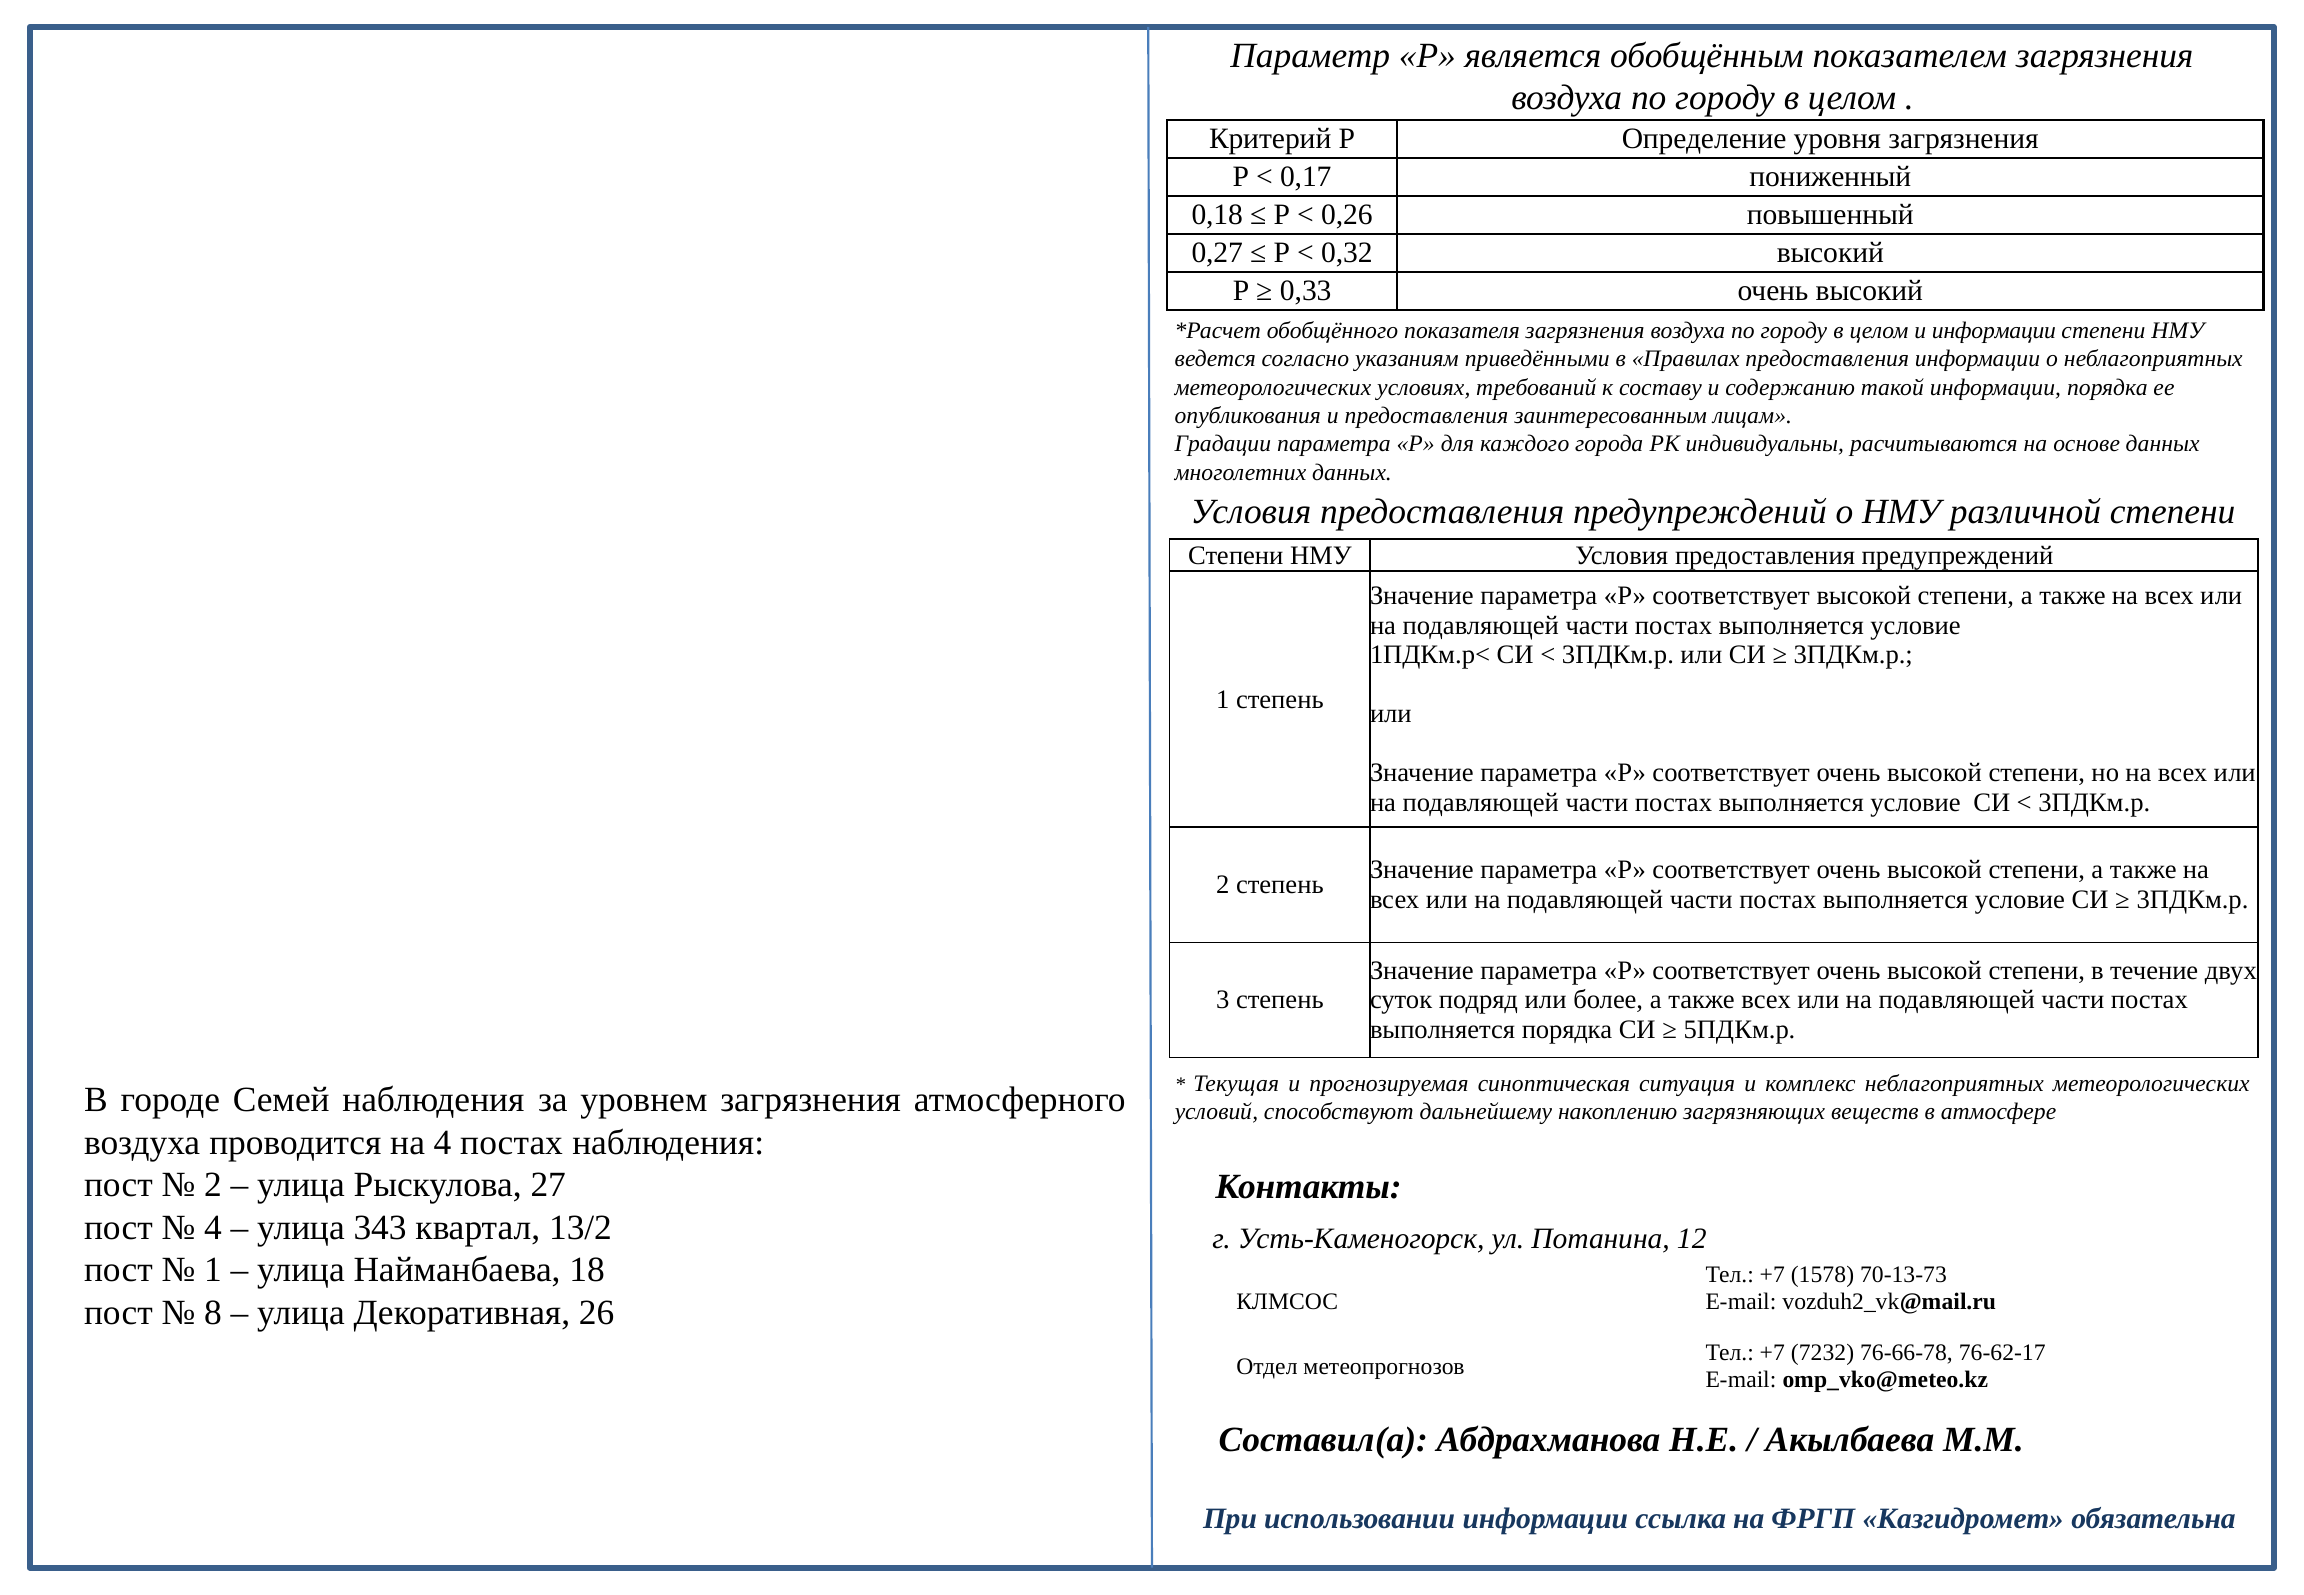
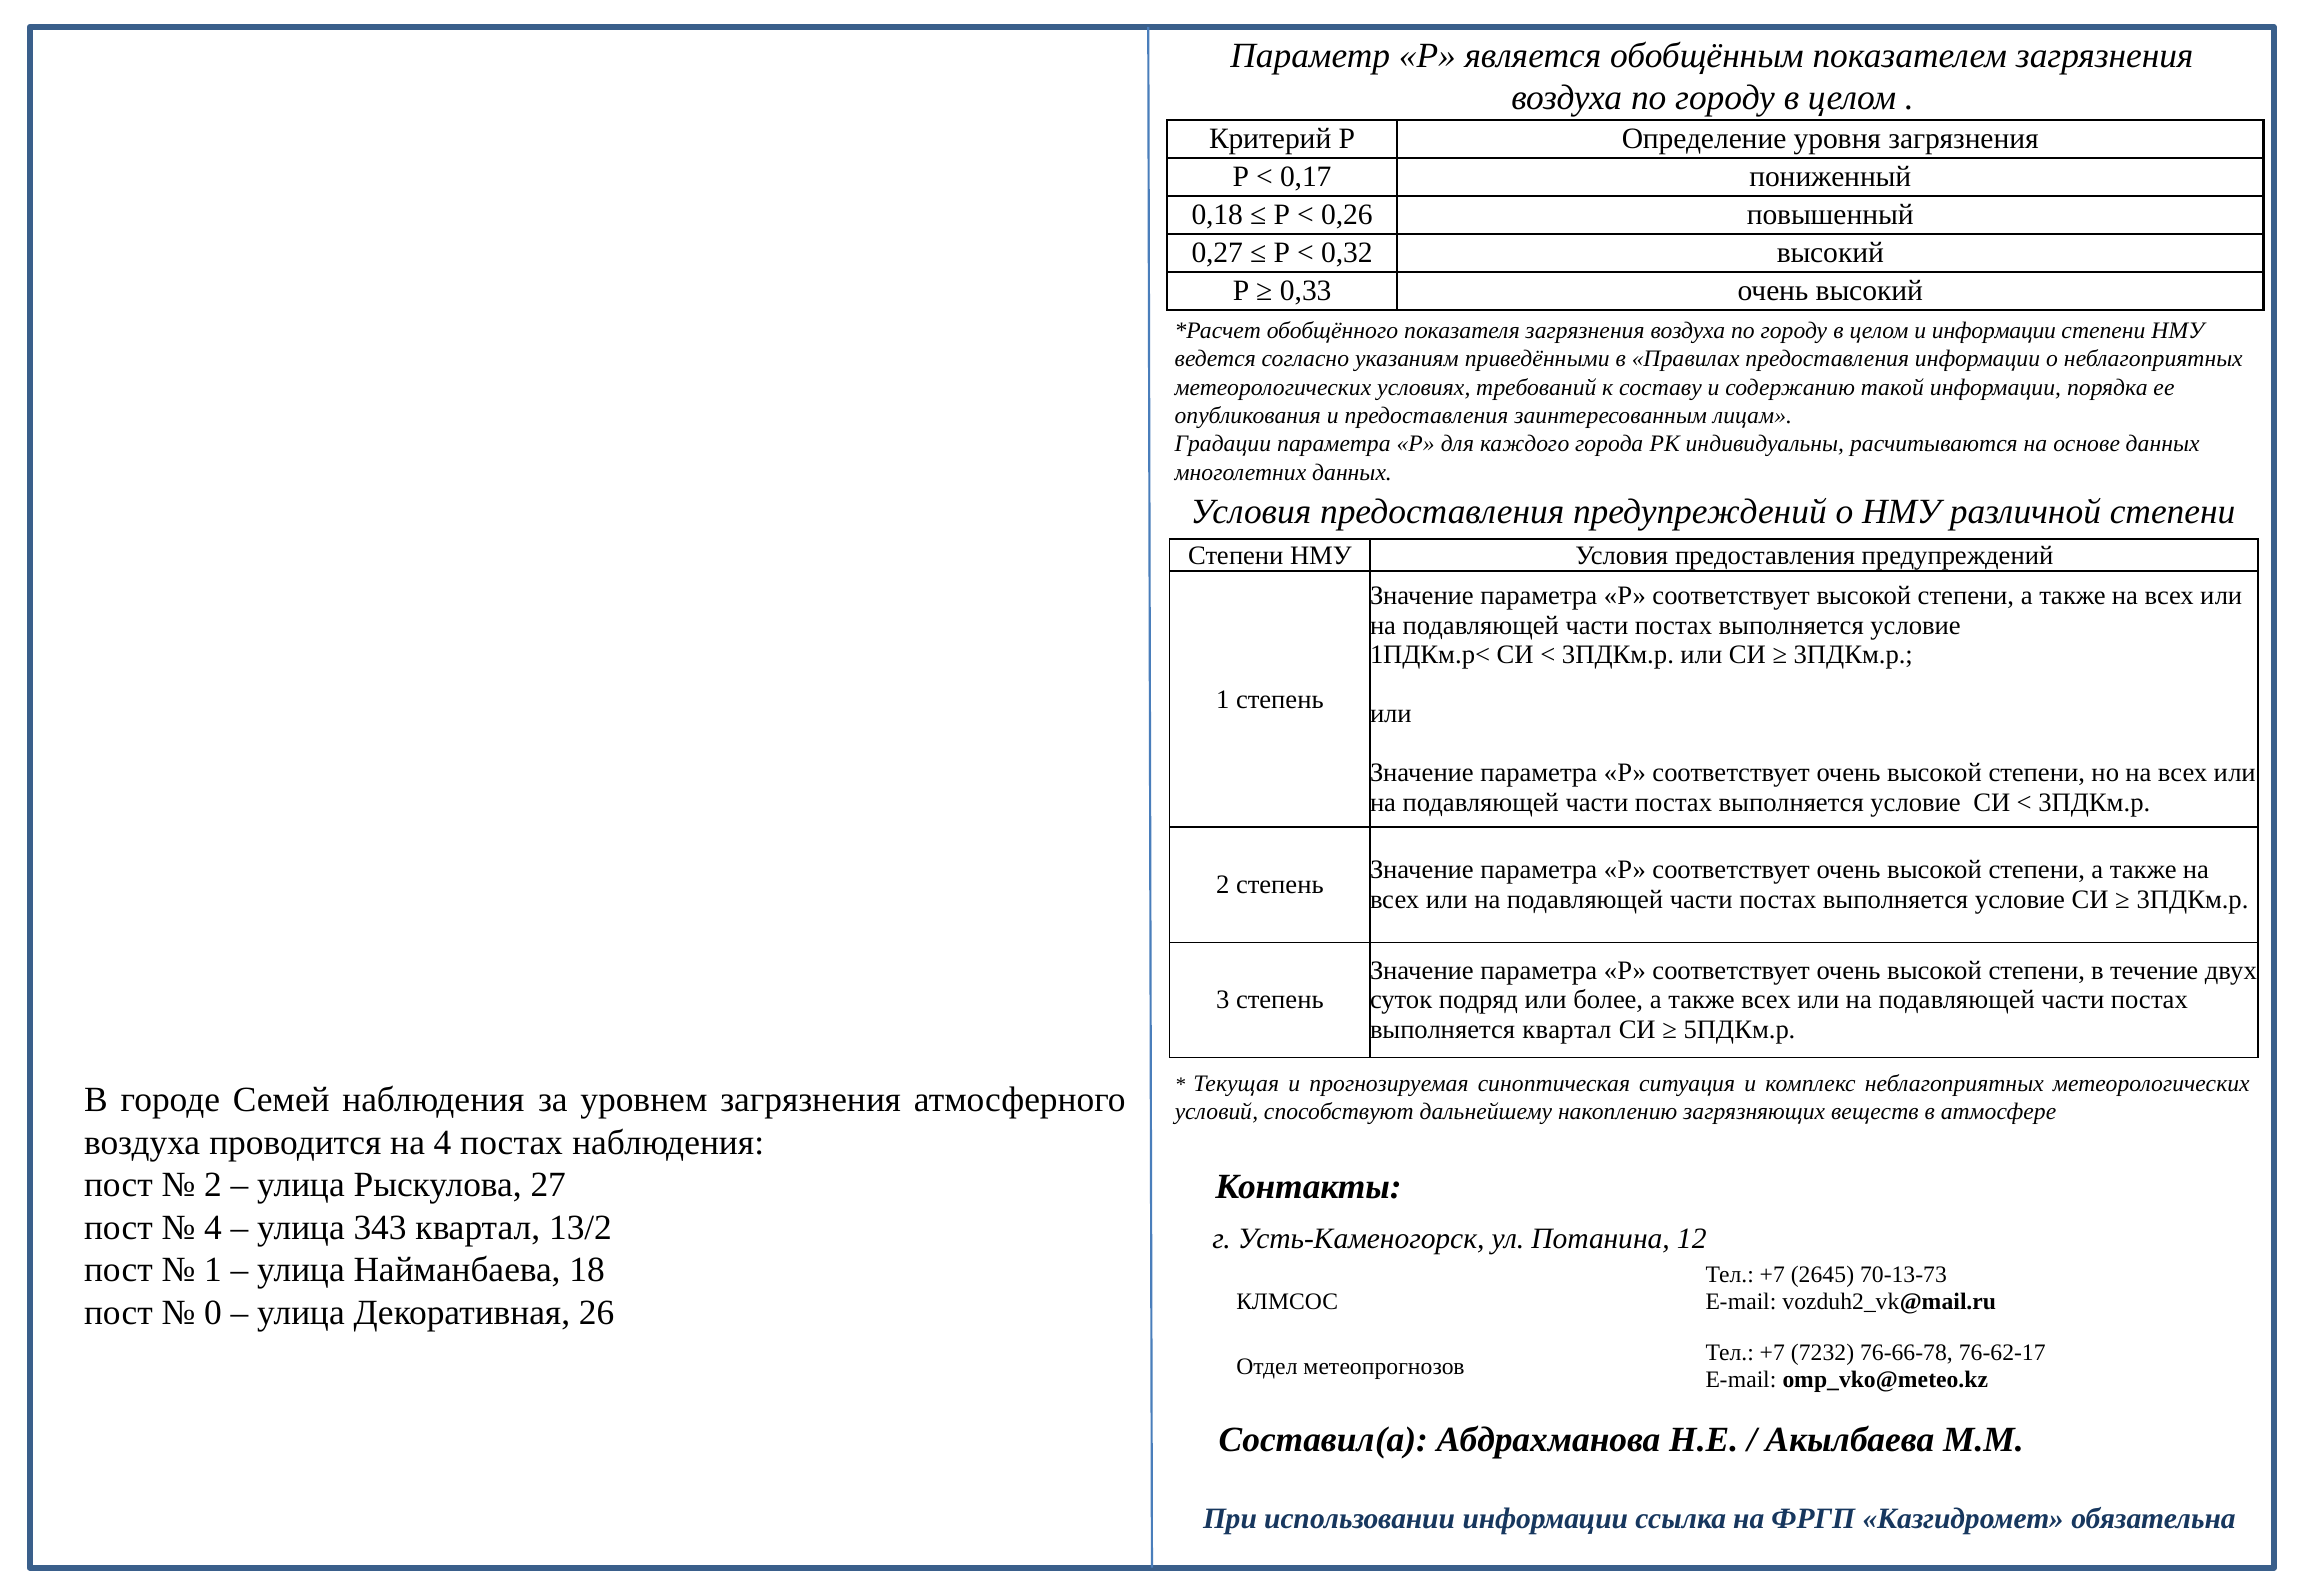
выполняется порядка: порядка -> квартал
1578: 1578 -> 2645
8: 8 -> 0
